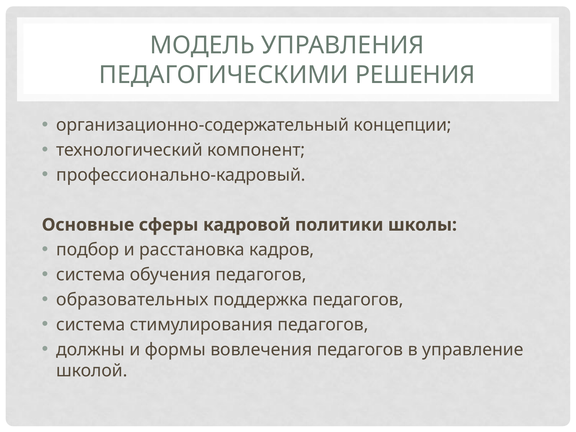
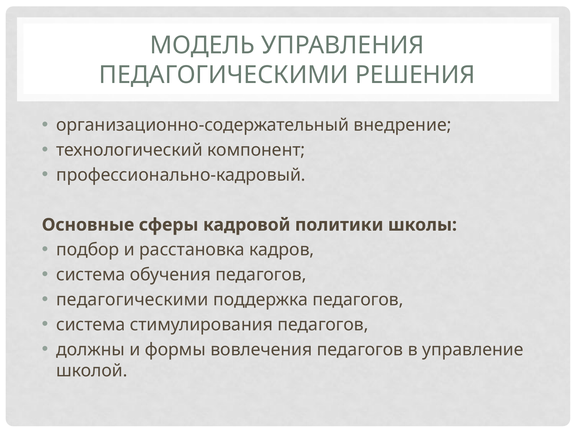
концепции: концепции -> внедрение
образовательных at (132, 300): образовательных -> педагогическими
